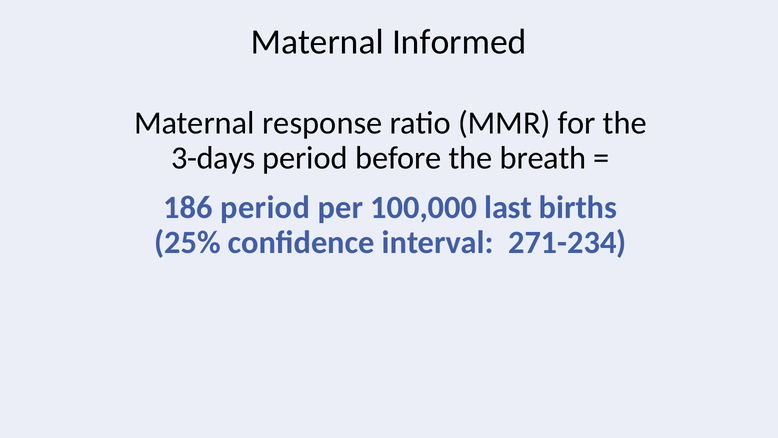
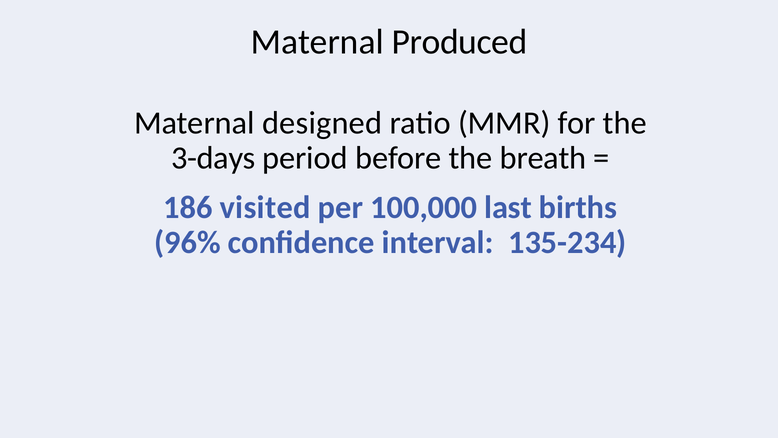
Informed: Informed -> Produced
response: response -> designed
186 period: period -> visited
25%: 25% -> 96%
271-234: 271-234 -> 135-234
